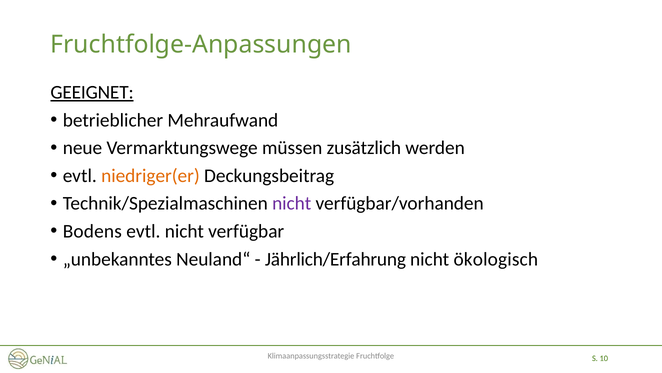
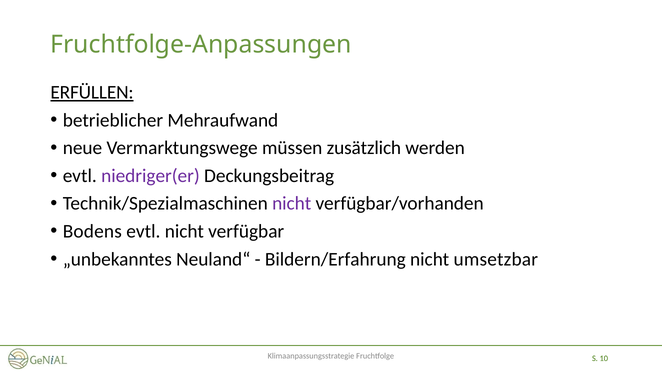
GEEIGNET: GEEIGNET -> ERFÜLLEN
niedriger(er colour: orange -> purple
Jährlich/Erfahrung: Jährlich/Erfahrung -> Bildern/Erfahrung
ökologisch: ökologisch -> umsetzbar
